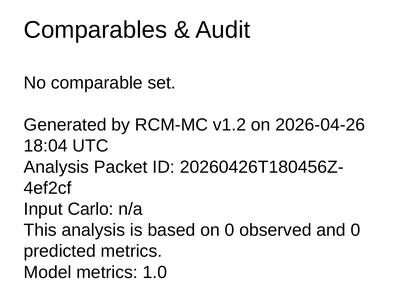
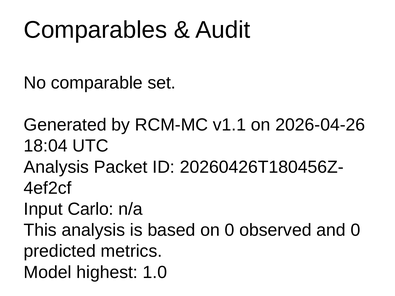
v1.2: v1.2 -> v1.1
Model metrics: metrics -> highest
